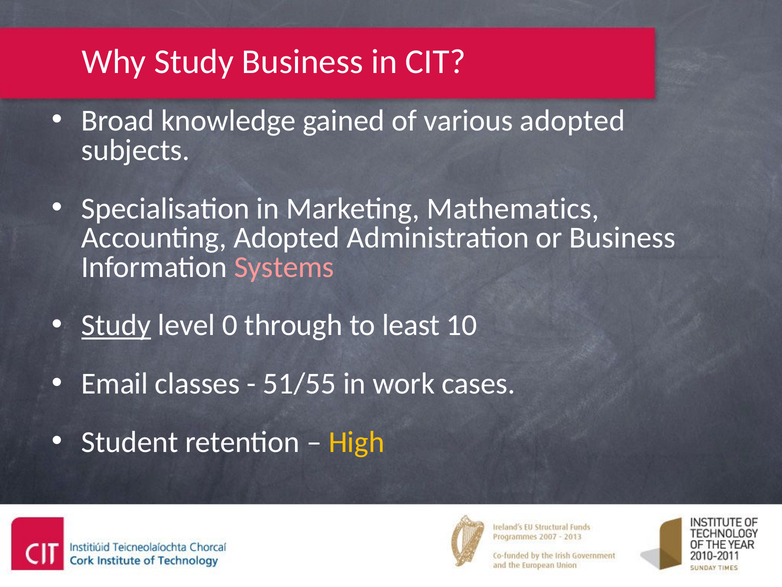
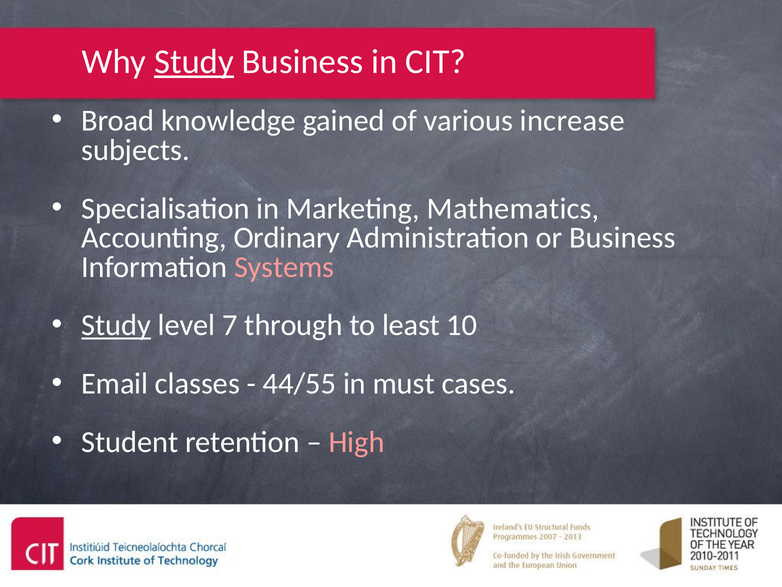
Study at (194, 62) underline: none -> present
various adopted: adopted -> increase
Accounting Adopted: Adopted -> Ordinary
0: 0 -> 7
51/55: 51/55 -> 44/55
work: work -> must
High colour: yellow -> pink
